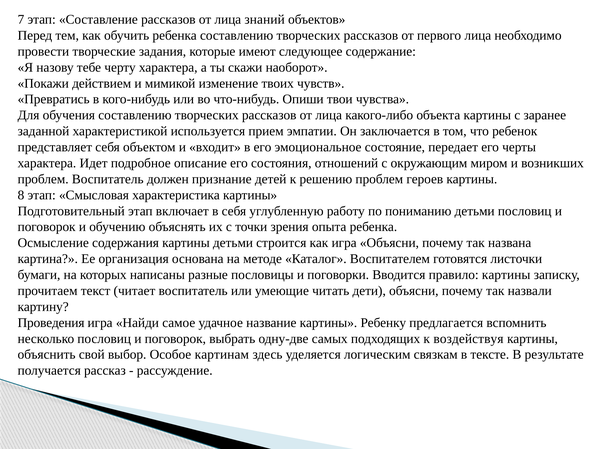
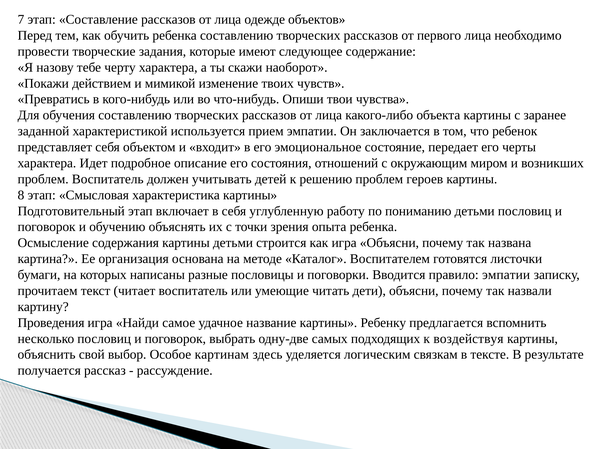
знаний: знаний -> одежде
признание: признание -> учитывать
правило картины: картины -> эмпатии
